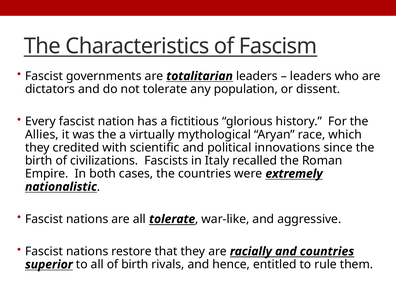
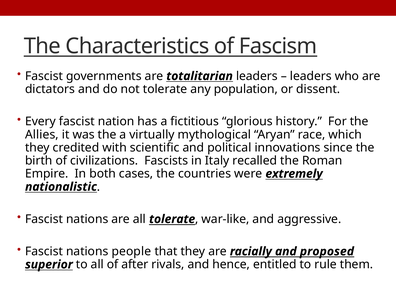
restore: restore -> people
and countries: countries -> proposed
of birth: birth -> after
